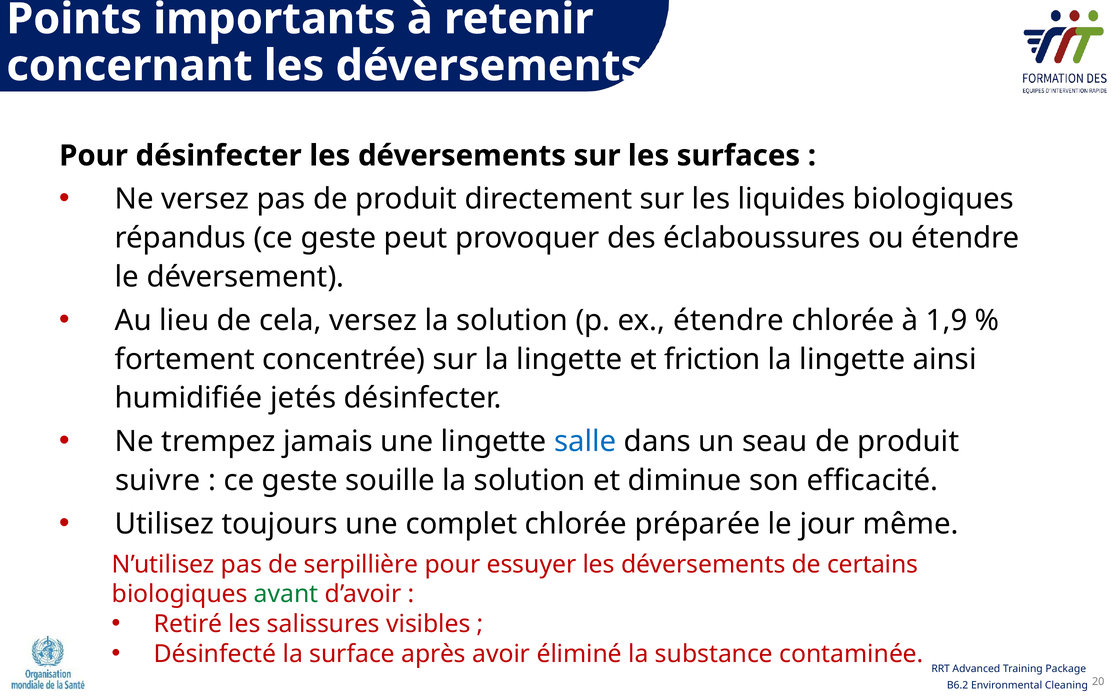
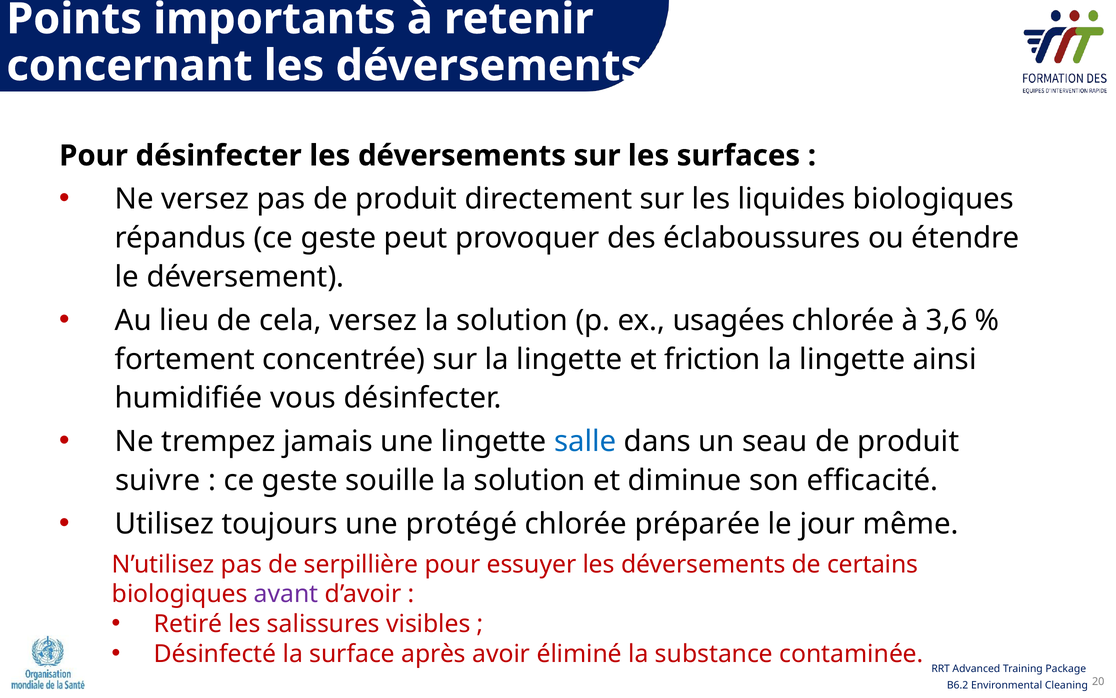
ex étendre: étendre -> usagées
1,9: 1,9 -> 3,6
jetés: jetés -> vous
complet: complet -> protégé
avant colour: green -> purple
